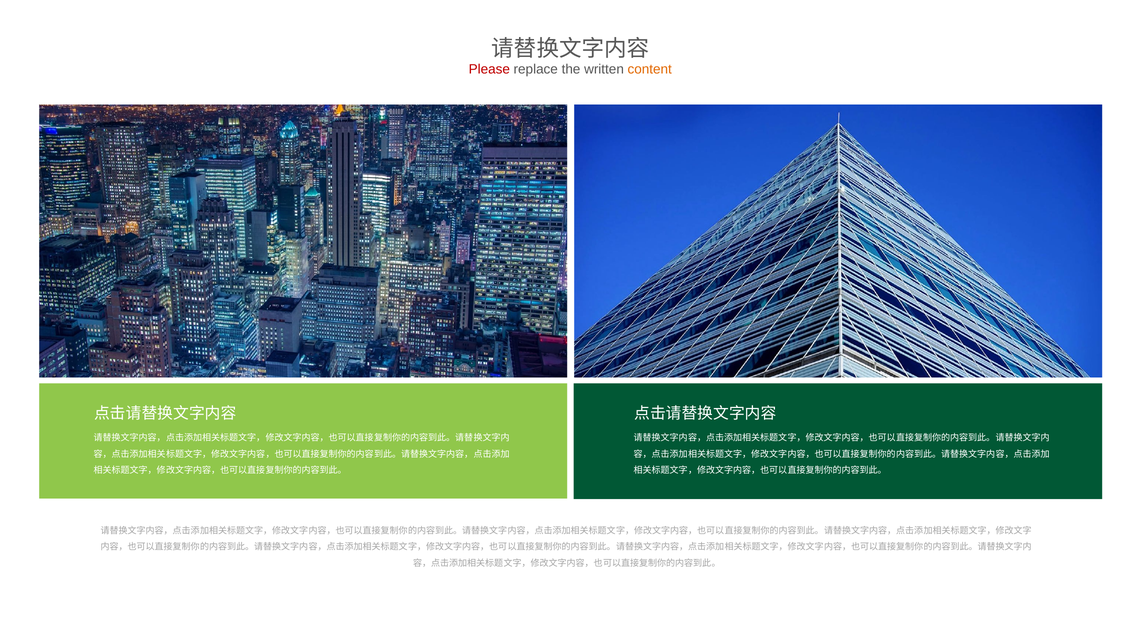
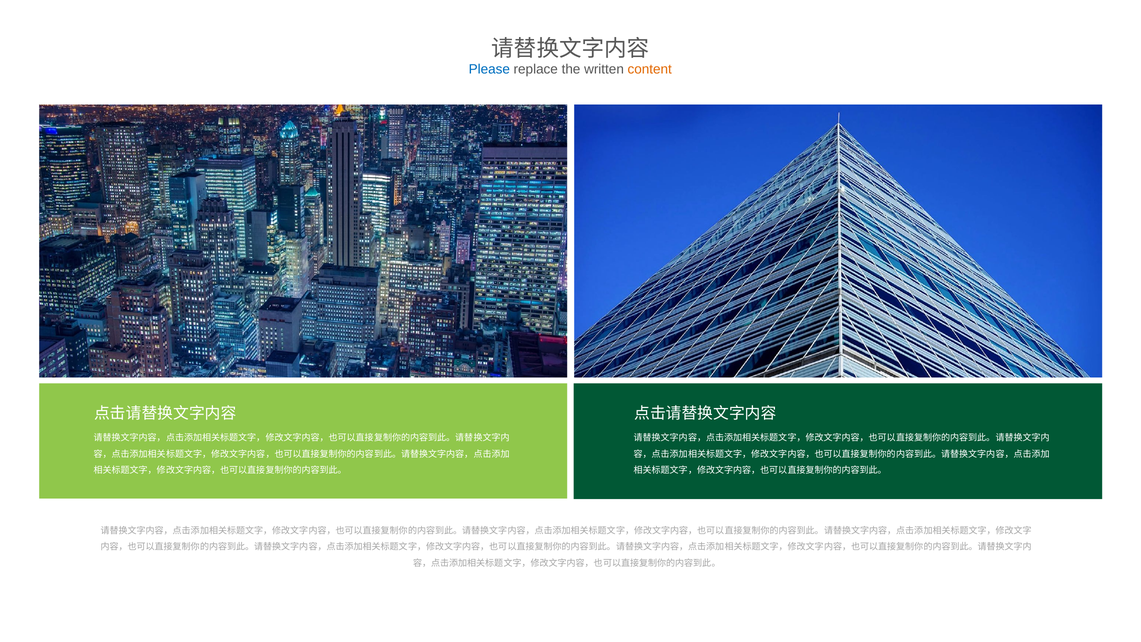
Please colour: red -> blue
